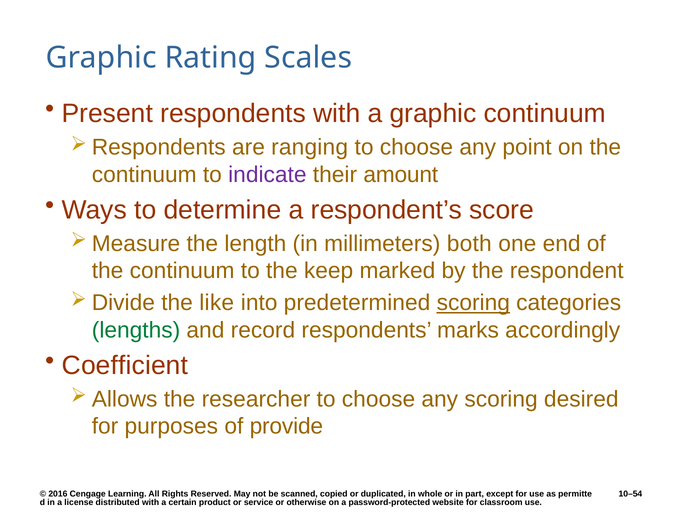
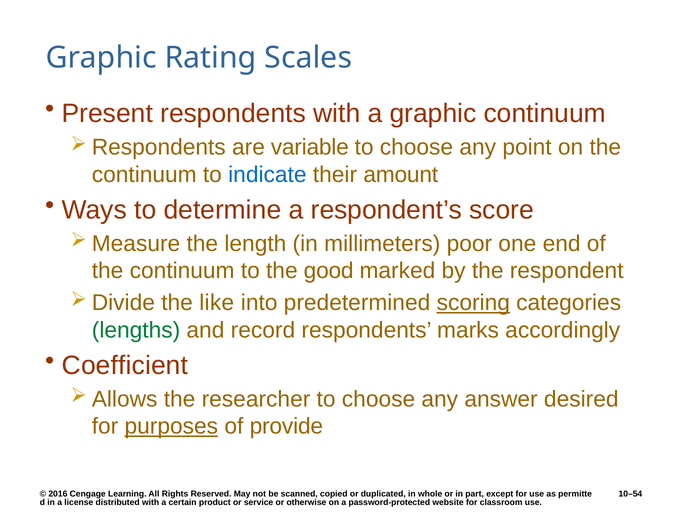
ranging: ranging -> variable
indicate colour: purple -> blue
both: both -> poor
keep: keep -> good
any scoring: scoring -> answer
purposes underline: none -> present
